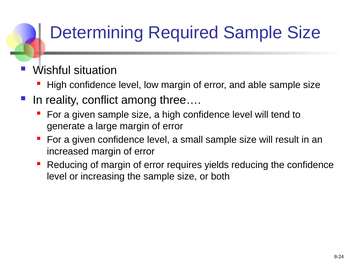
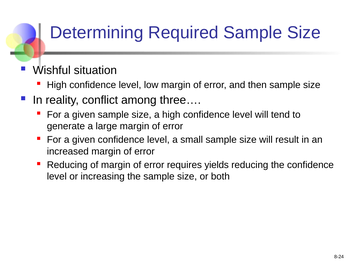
able: able -> then
